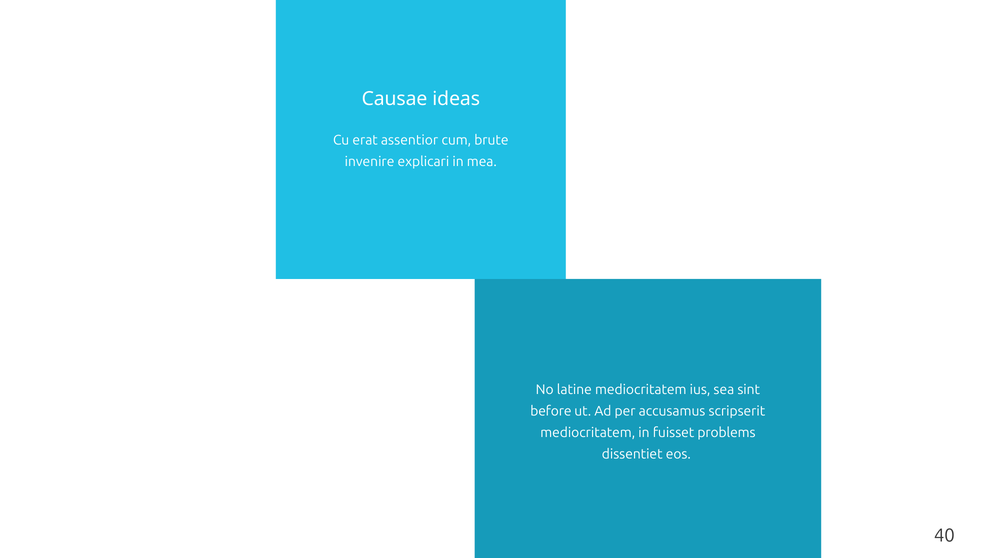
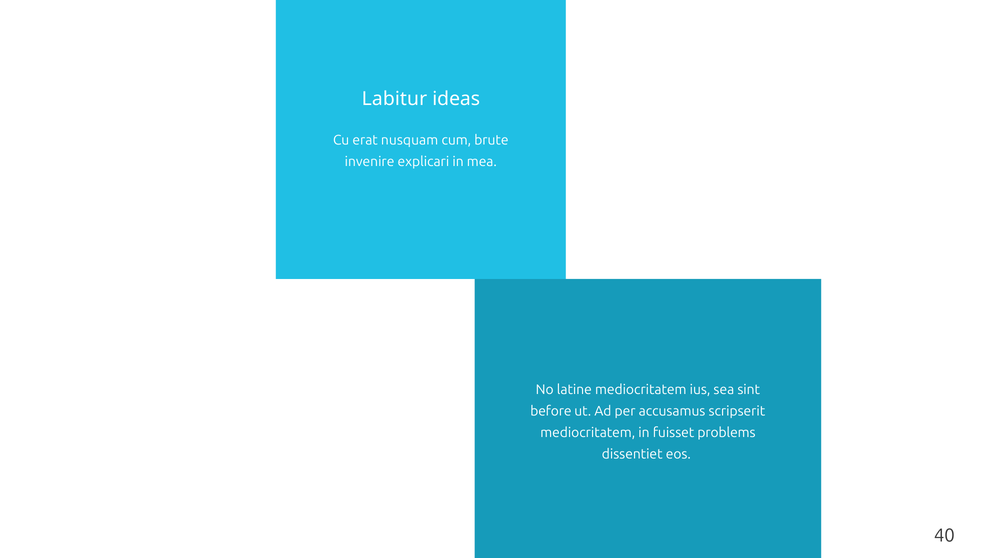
Causae: Causae -> Labitur
assentior: assentior -> nusquam
